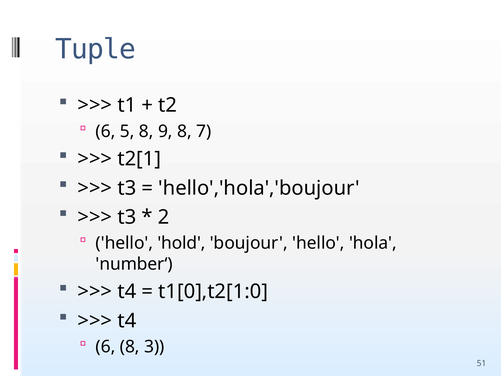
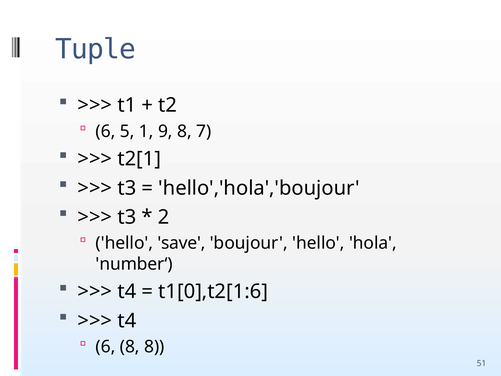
5 8: 8 -> 1
hold: hold -> save
t1[0],t2[1:0: t1[0],t2[1:0 -> t1[0],t2[1:6
8 3: 3 -> 8
